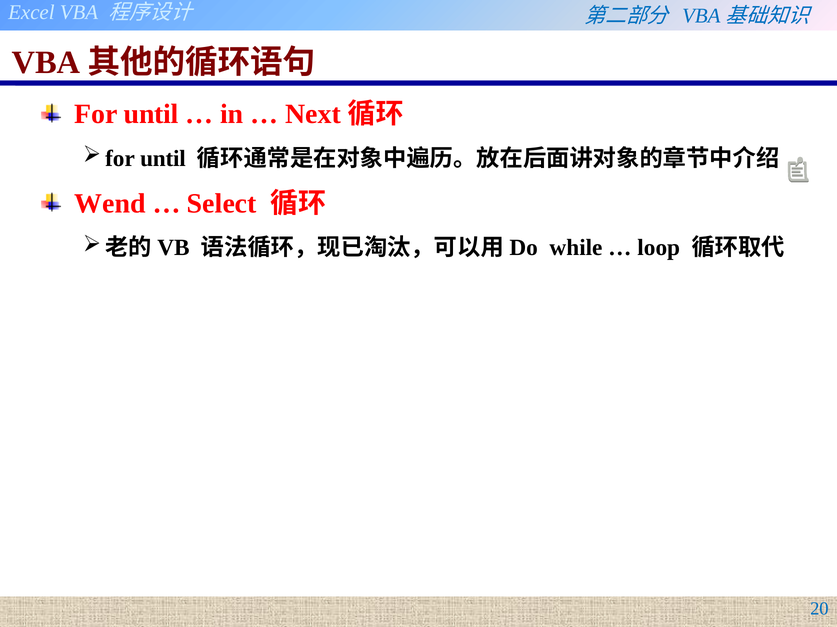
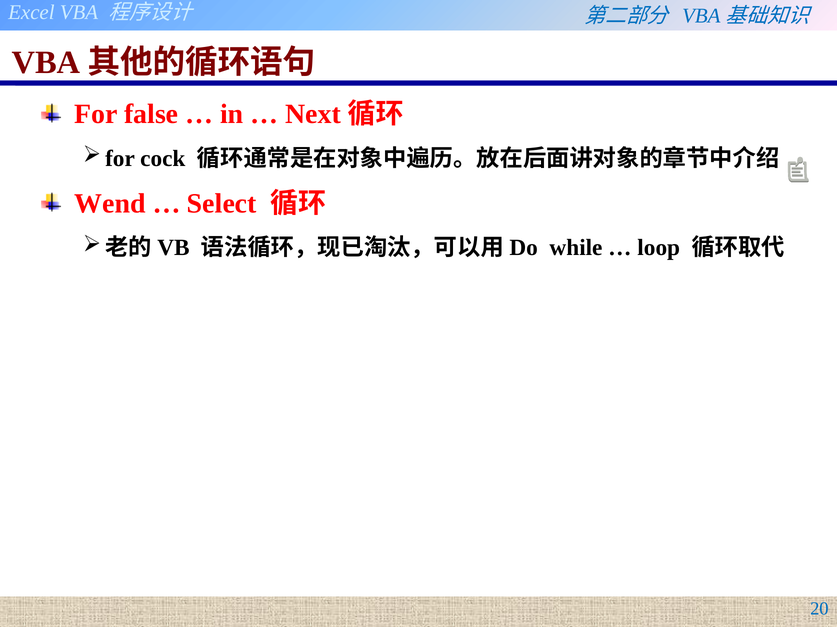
For until: until -> false
until at (163, 159): until -> cock
